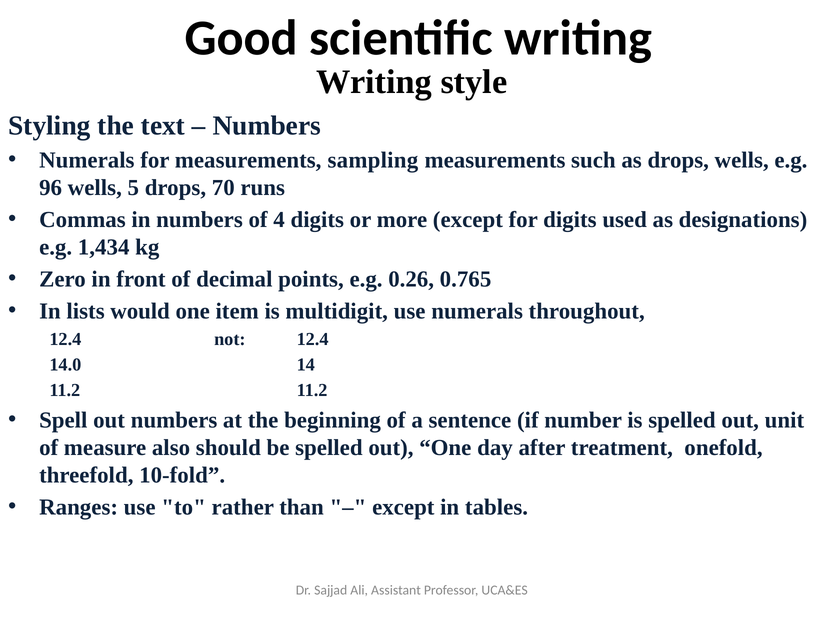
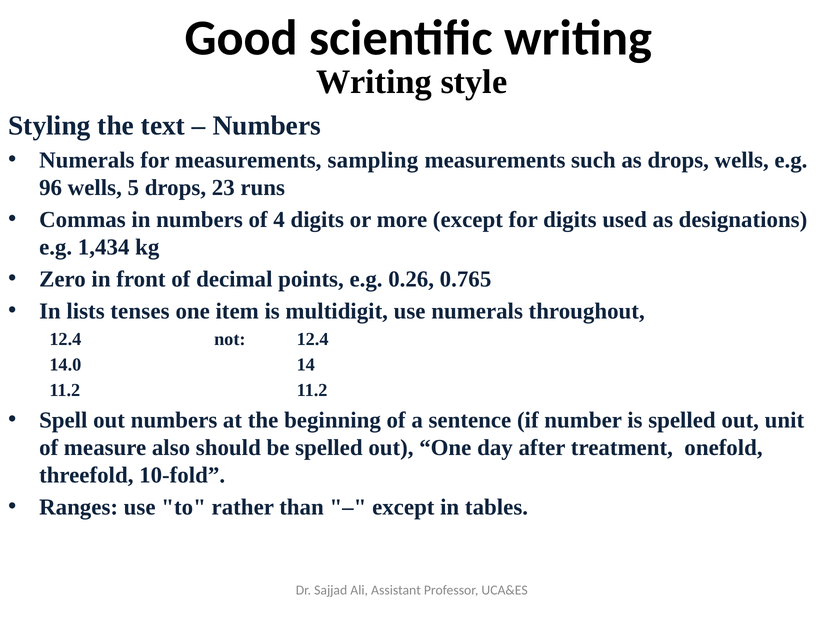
70: 70 -> 23
would: would -> tenses
